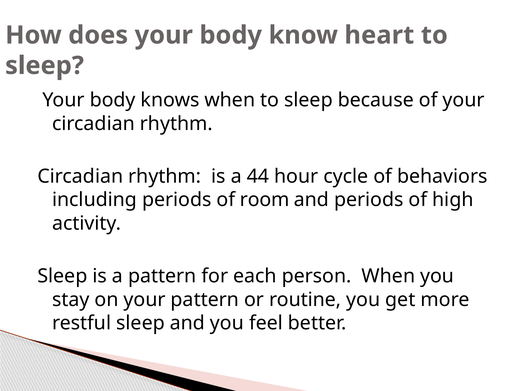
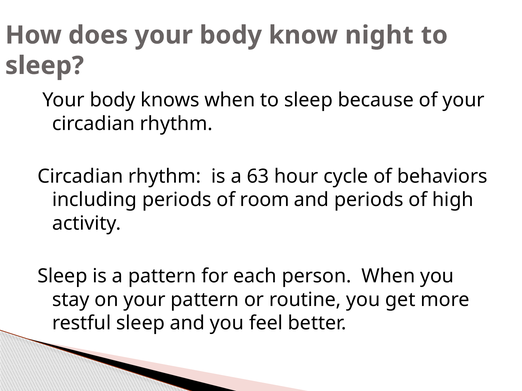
heart: heart -> night
44: 44 -> 63
